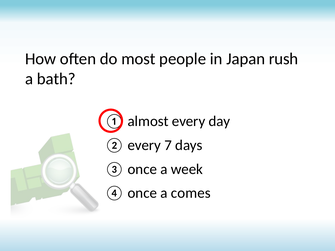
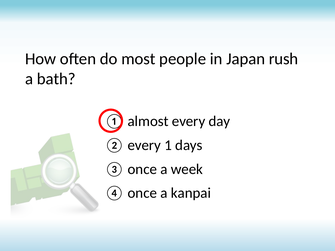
7: 7 -> 1
comes: comes -> kanpai
